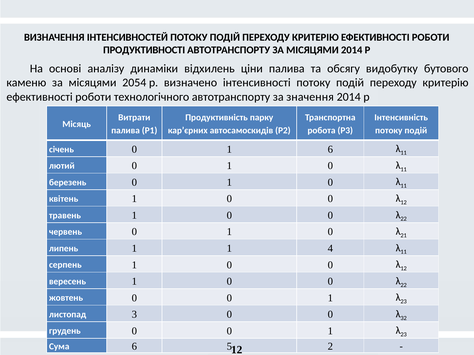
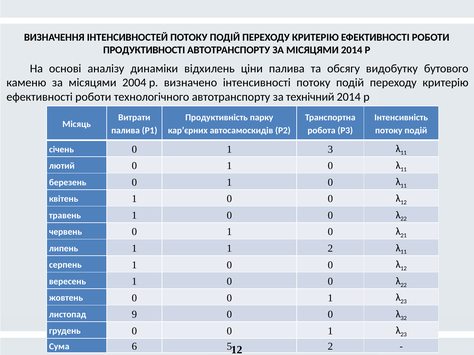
2054: 2054 -> 2004
значення: значення -> технічний
1 6: 6 -> 3
1 4: 4 -> 2
3: 3 -> 9
